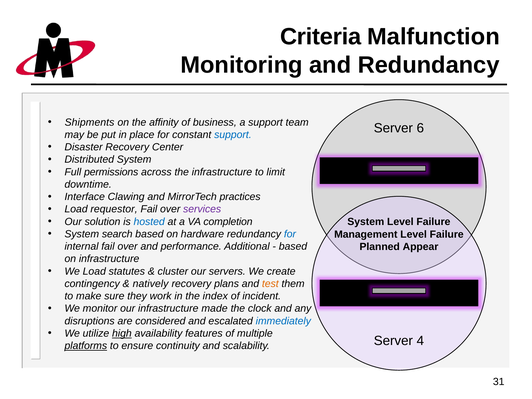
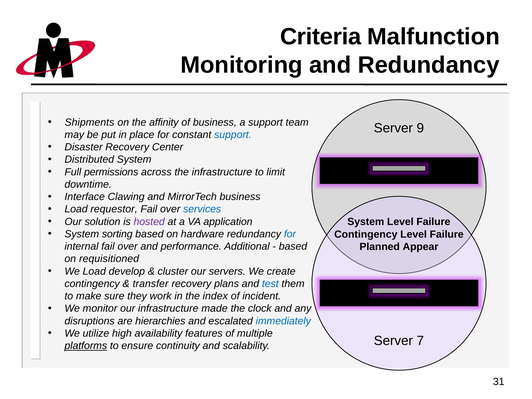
6: 6 -> 9
MirrorTech practices: practices -> business
services colour: purple -> blue
hosted colour: blue -> purple
completion: completion -> application
search: search -> sorting
Management at (366, 234): Management -> Contingency
on infrastructure: infrastructure -> requisitioned
statutes: statutes -> develop
natively: natively -> transfer
test colour: orange -> blue
considered: considered -> hierarchies
high underline: present -> none
4: 4 -> 7
